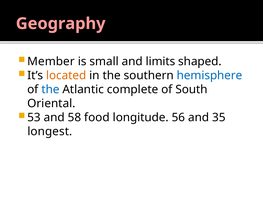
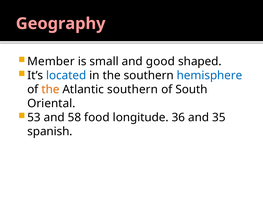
limits: limits -> good
located colour: orange -> blue
the at (50, 90) colour: blue -> orange
Atlantic complete: complete -> southern
56: 56 -> 36
longest: longest -> spanish
